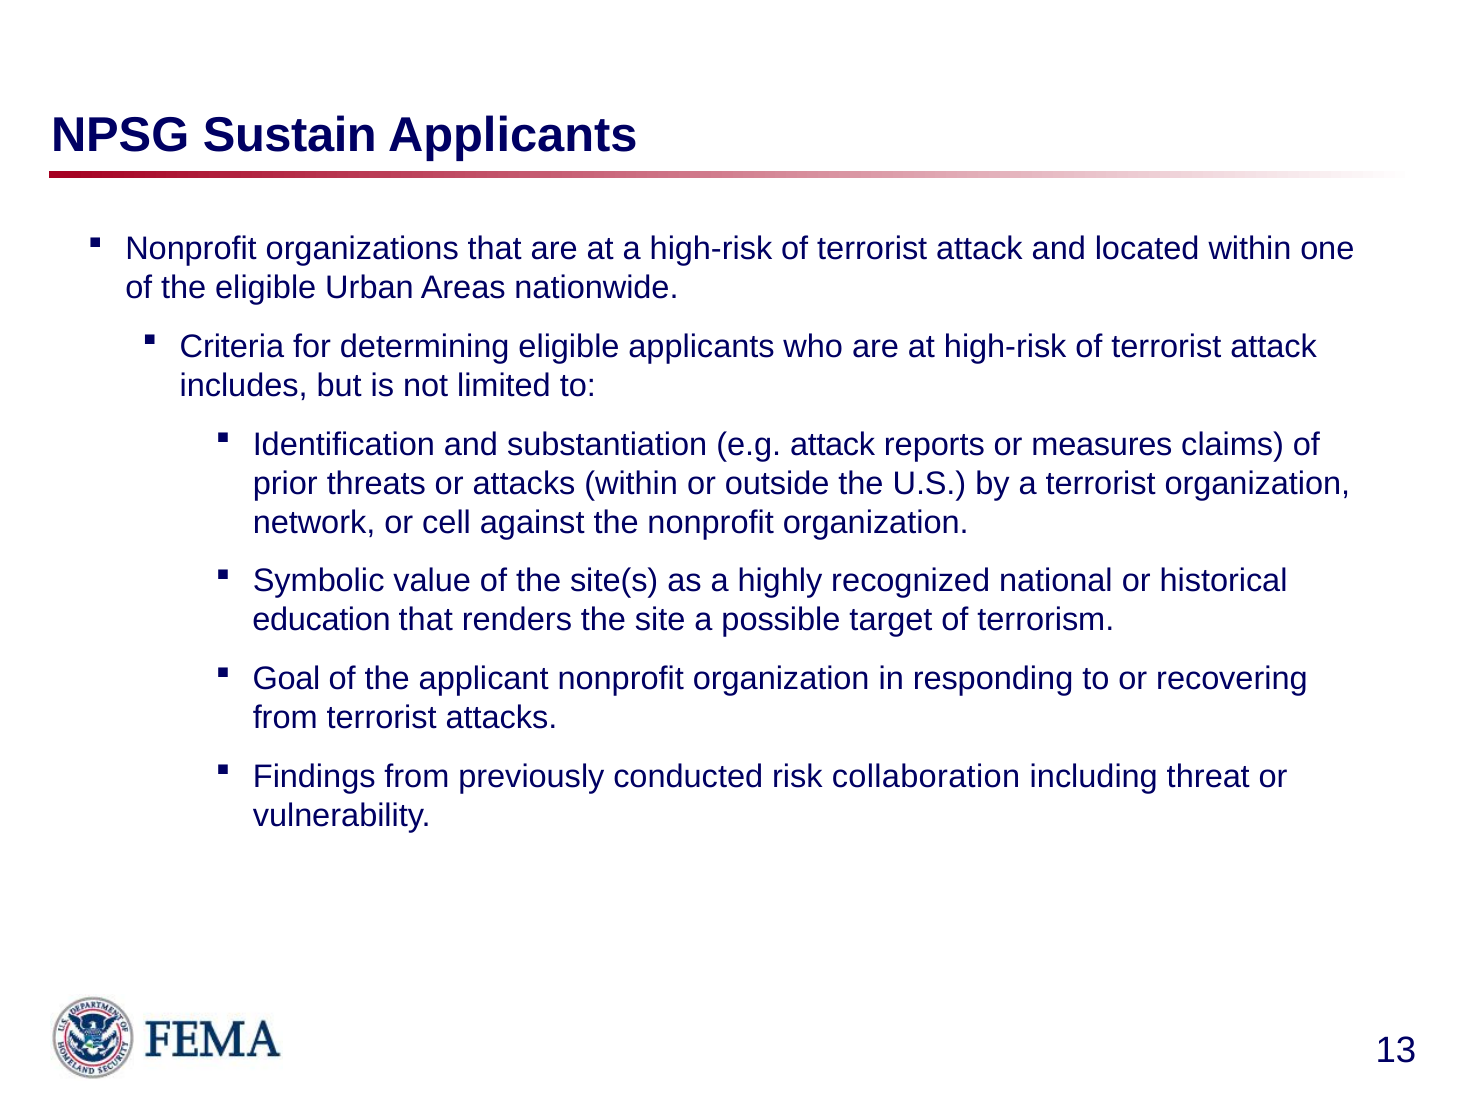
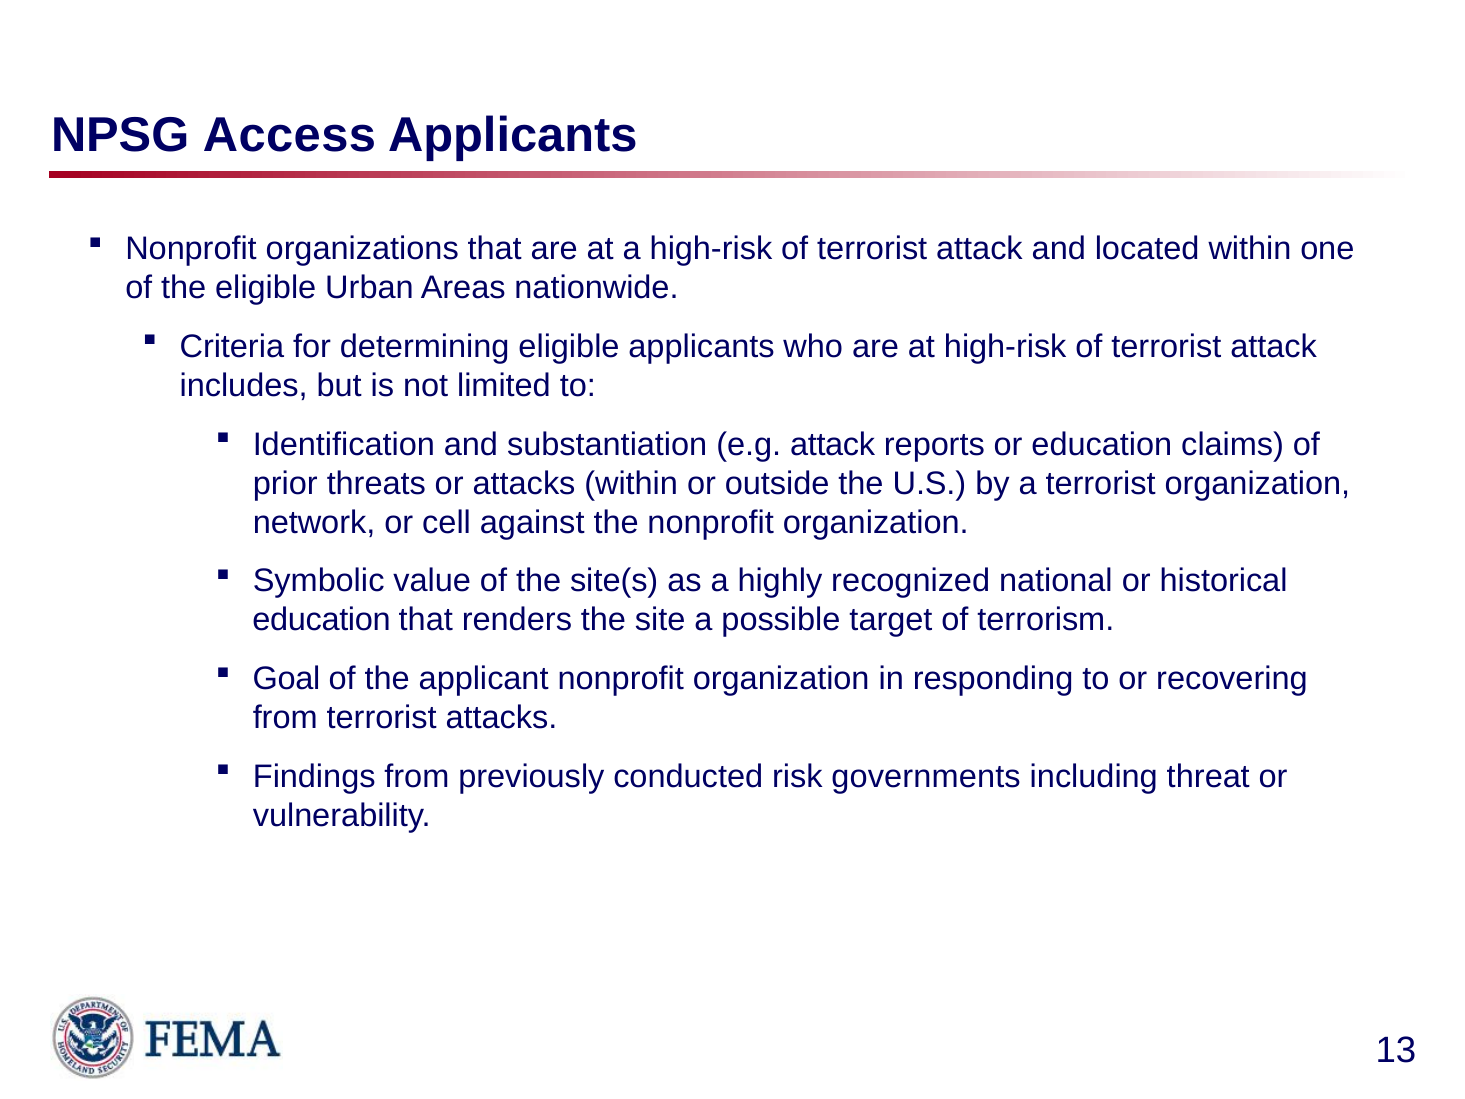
Sustain: Sustain -> Access
or measures: measures -> education
collaboration: collaboration -> governments
